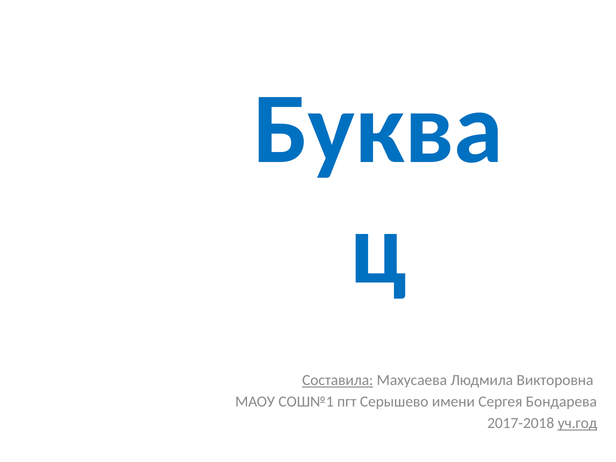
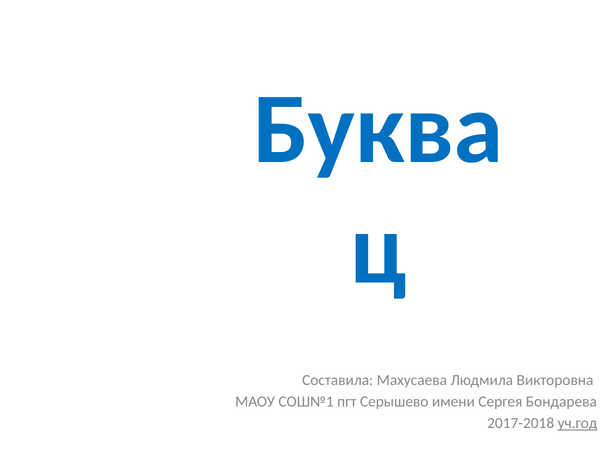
Составила underline: present -> none
